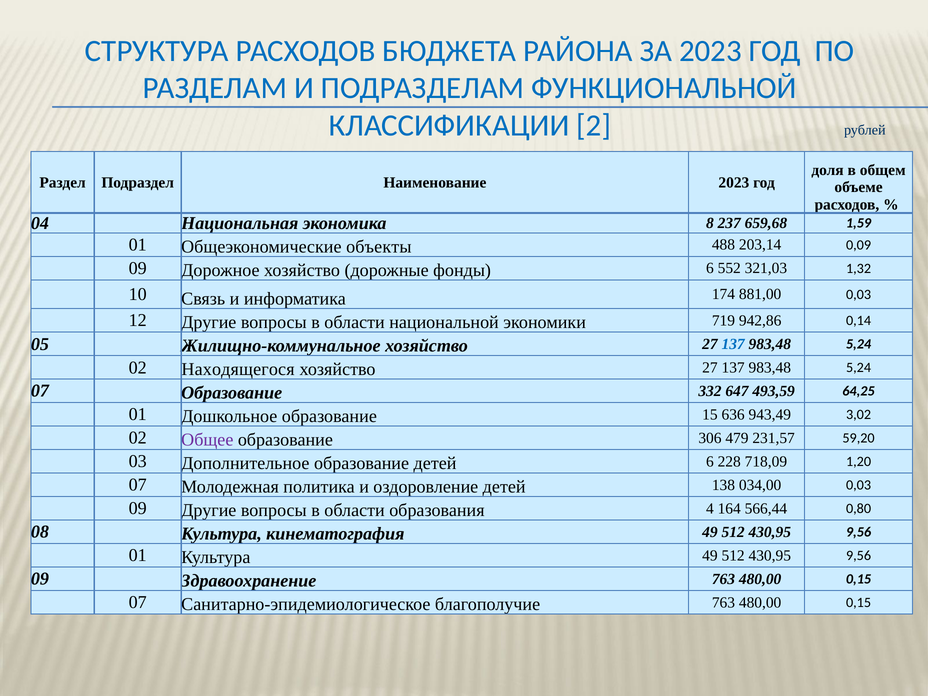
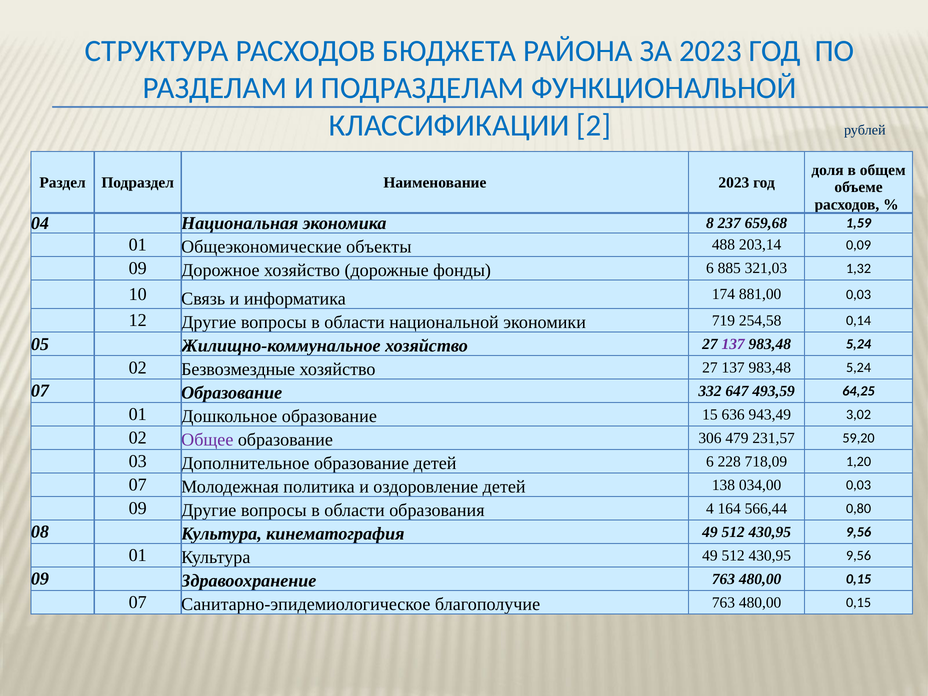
552: 552 -> 885
942,86: 942,86 -> 254,58
137 at (733, 344) colour: blue -> purple
Находящегося: Находящегося -> Безвозмездные
